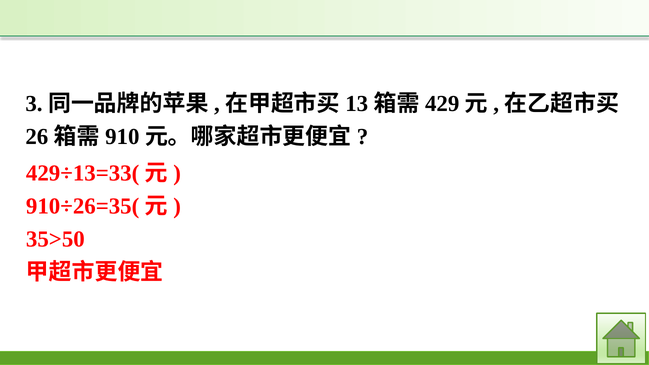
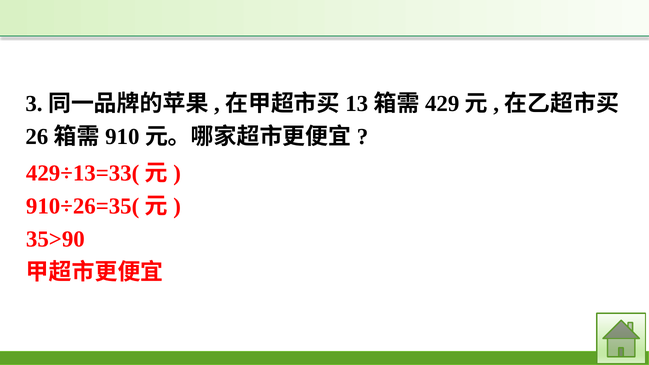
35>50: 35>50 -> 35>90
